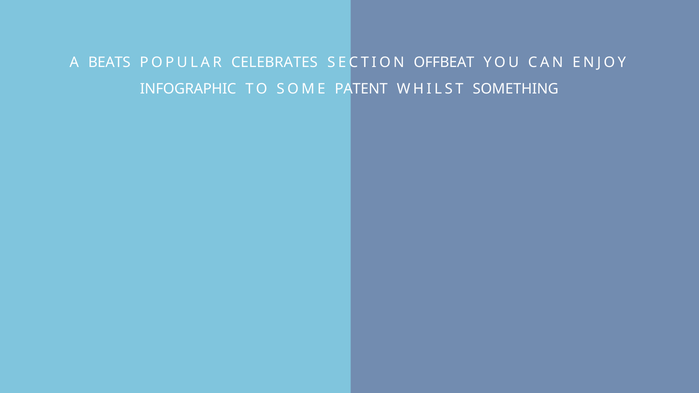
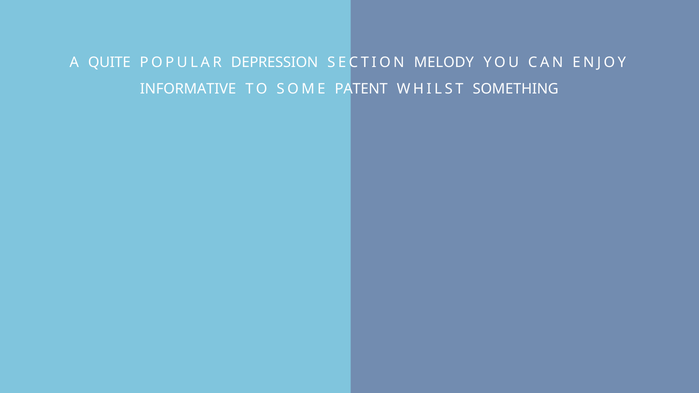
BEATS: BEATS -> QUITE
CELEBRATES: CELEBRATES -> DEPRESSION
OFFBEAT: OFFBEAT -> MELODY
INFOGRAPHIC: INFOGRAPHIC -> INFORMATIVE
